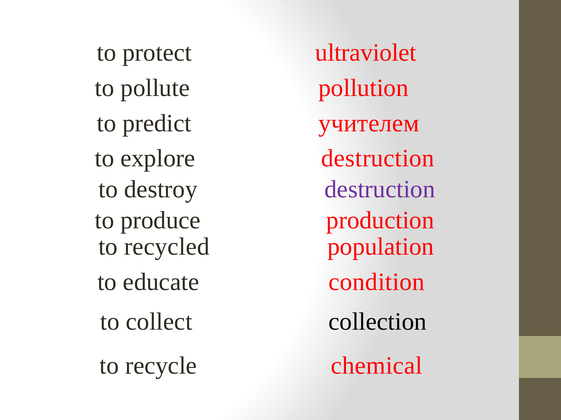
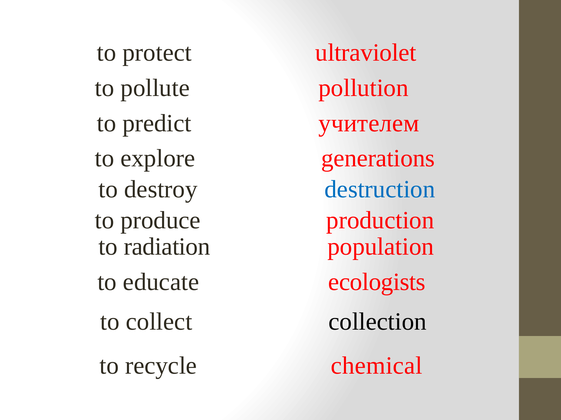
explore destruction: destruction -> generations
destruction at (380, 190) colour: purple -> blue
recycled: recycled -> radiation
condition: condition -> ecologists
